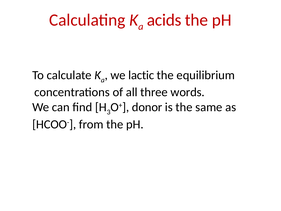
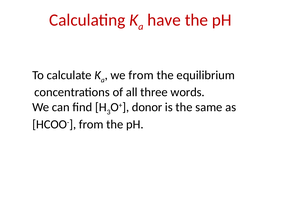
acids: acids -> have
we lactic: lactic -> from
